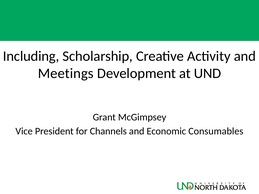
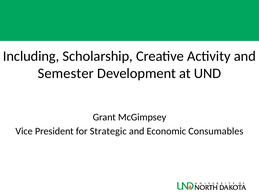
Meetings: Meetings -> Semester
Channels: Channels -> Strategic
